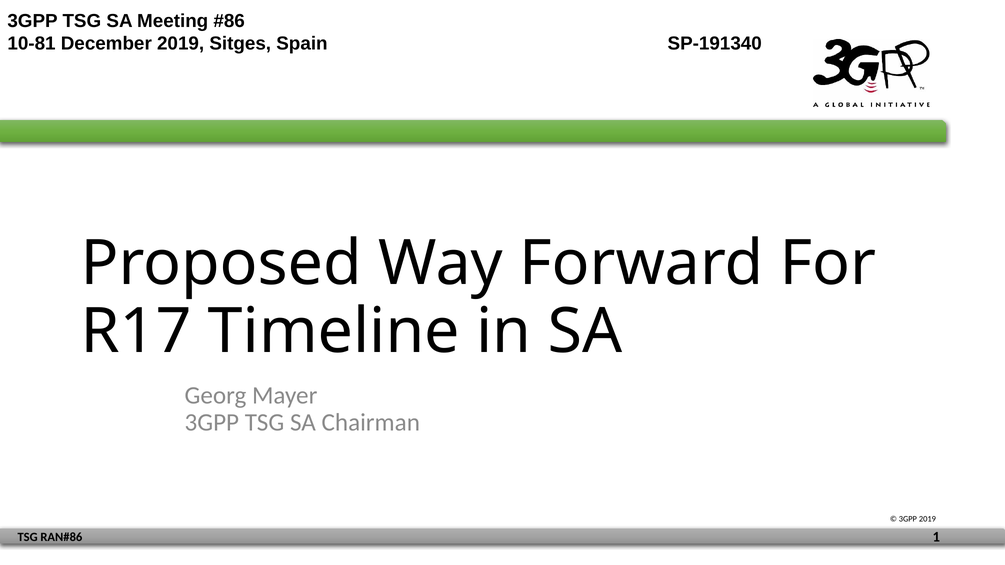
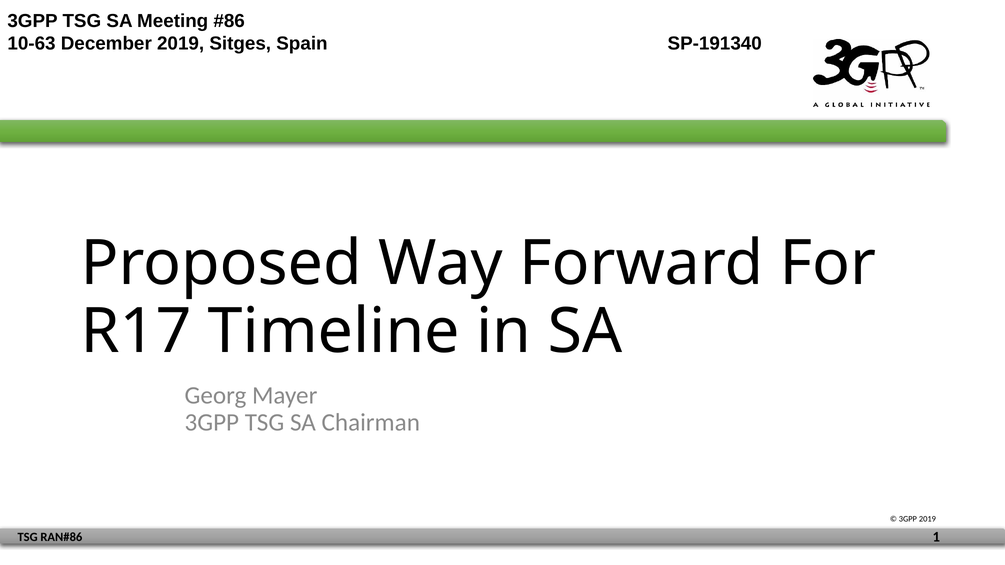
10-81: 10-81 -> 10-63
